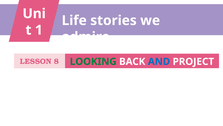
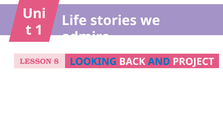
LOOKING colour: green -> blue
